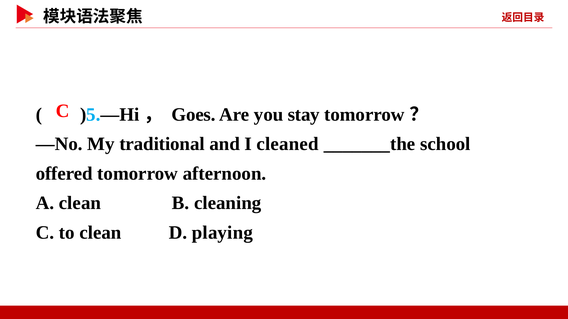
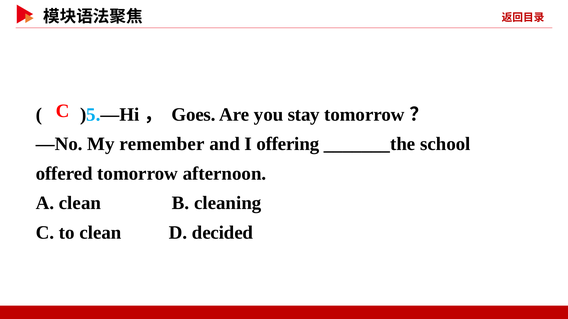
traditional: traditional -> remember
cleaned: cleaned -> offering
playing: playing -> decided
